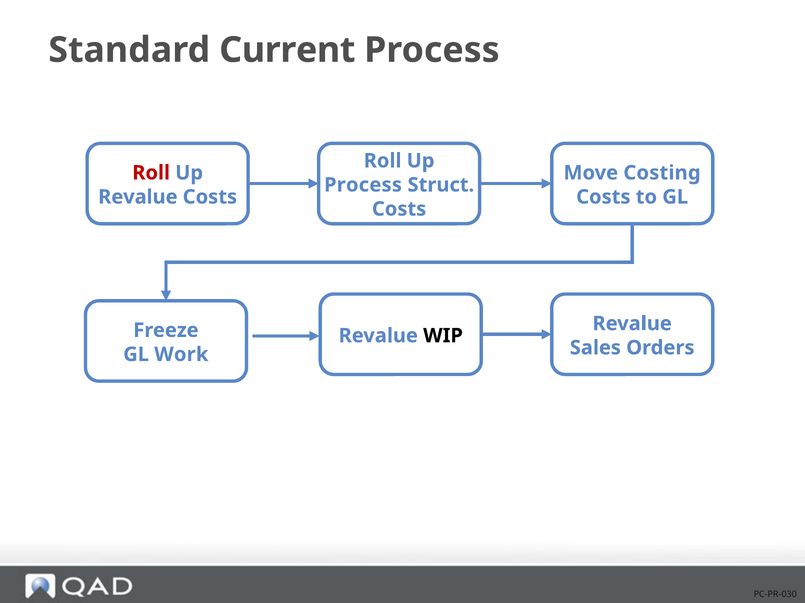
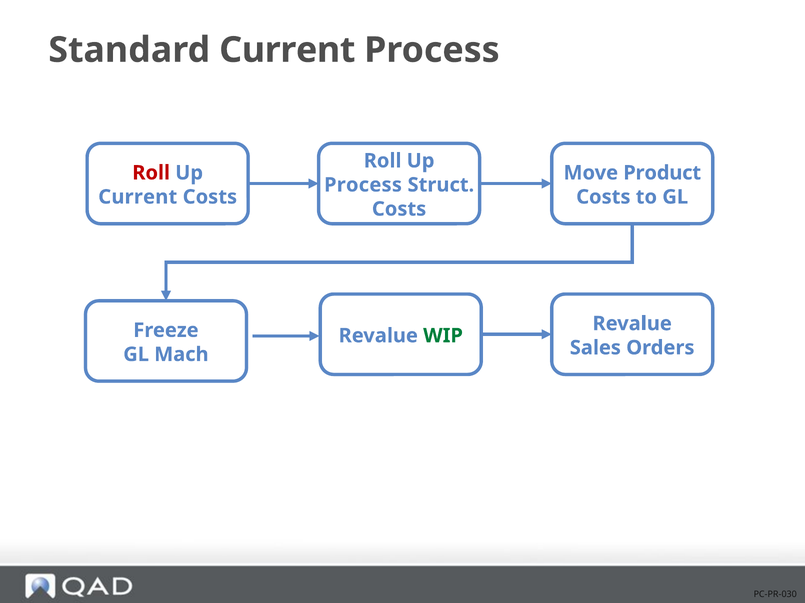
Costing: Costing -> Product
Revalue at (138, 197): Revalue -> Current
WIP colour: black -> green
Work: Work -> Mach
